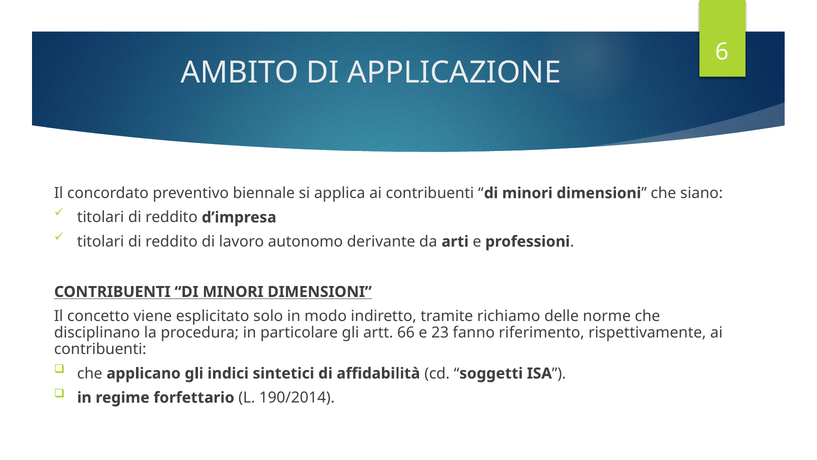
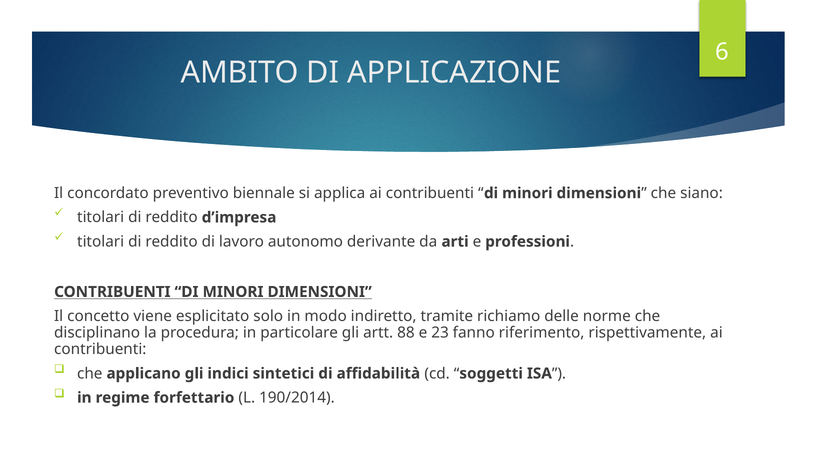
66: 66 -> 88
